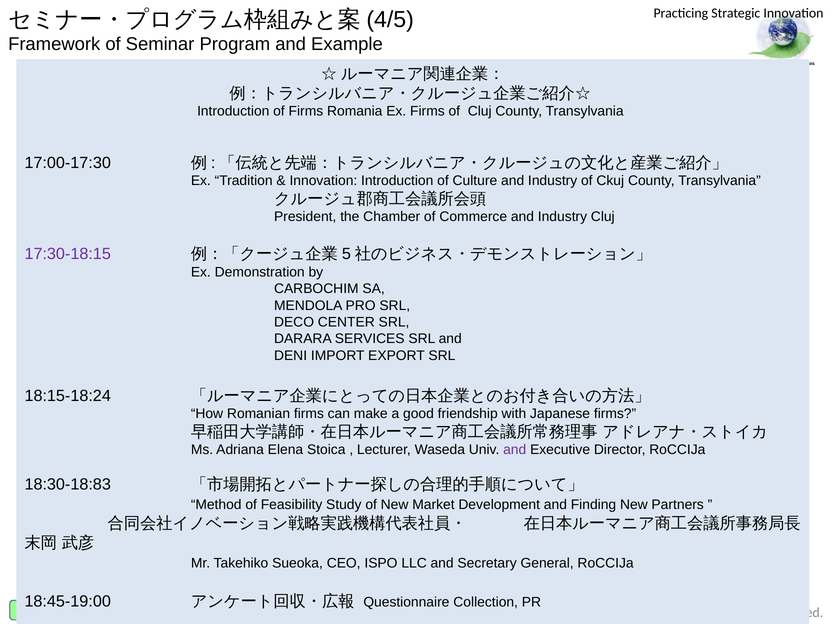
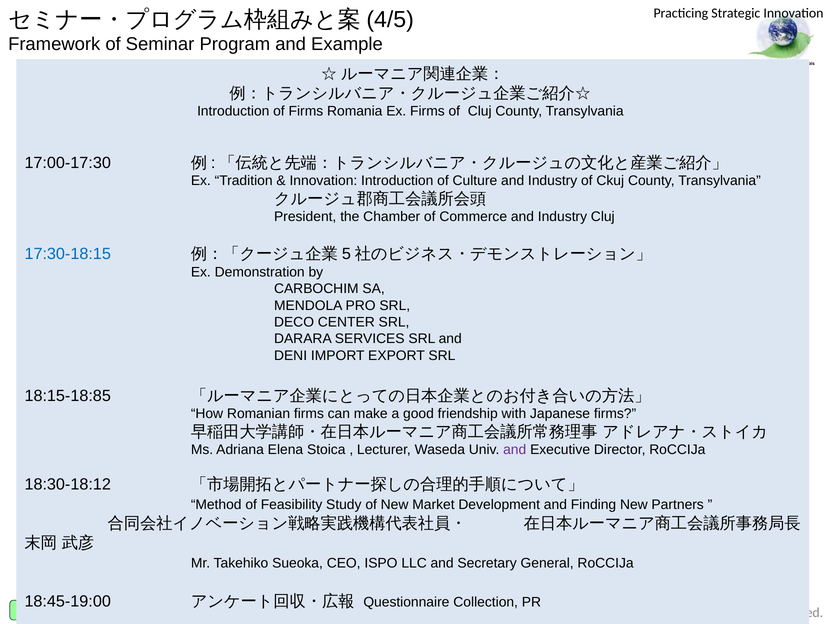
17:30-18:15 colour: purple -> blue
18:15-18:24: 18:15-18:24 -> 18:15-18:85
18:30-18:83: 18:30-18:83 -> 18:30-18:12
